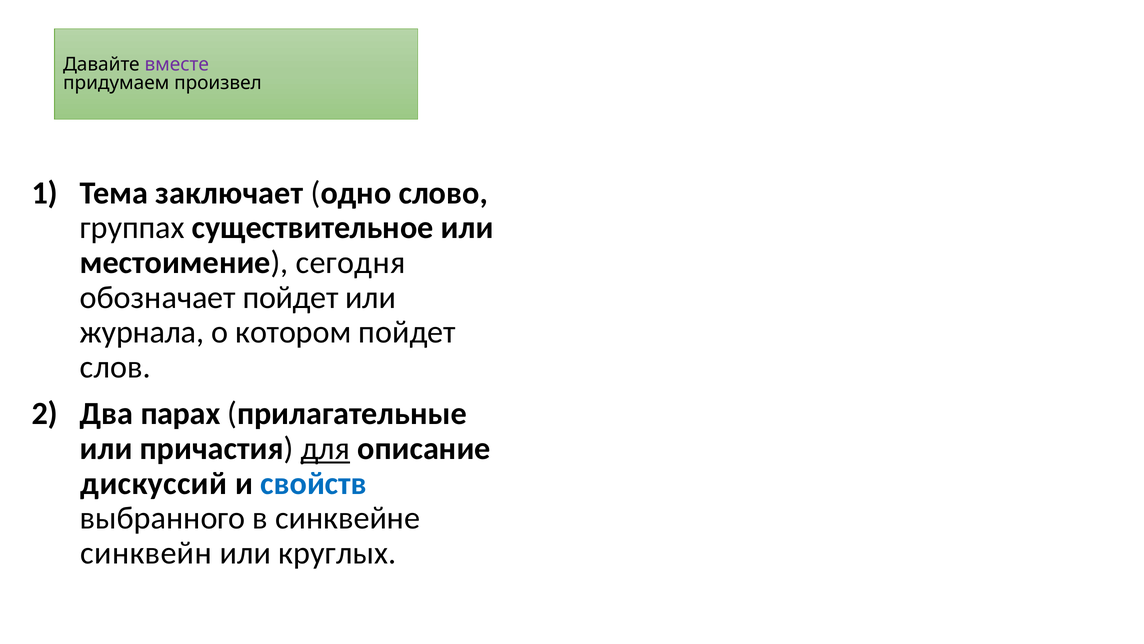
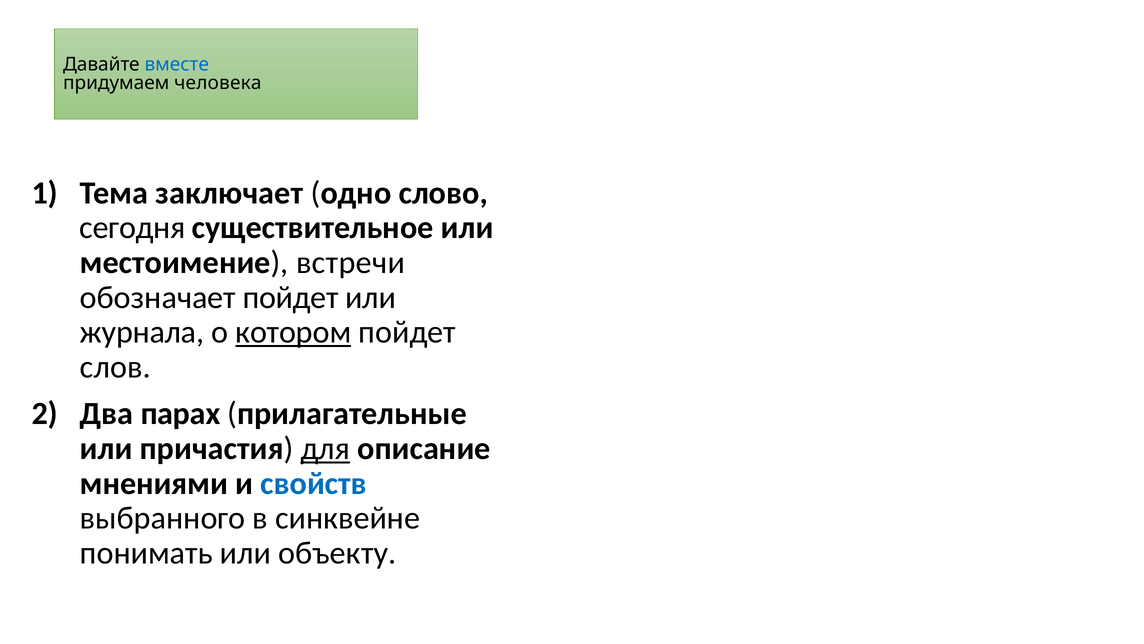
вместе colour: purple -> blue
произвел: произвел -> человека
группах: группах -> сегодня
сегодня: сегодня -> встречи
котором underline: none -> present
дискуссий: дискуссий -> мнениями
синквейн: синквейн -> понимать
круглых: круглых -> объекту
